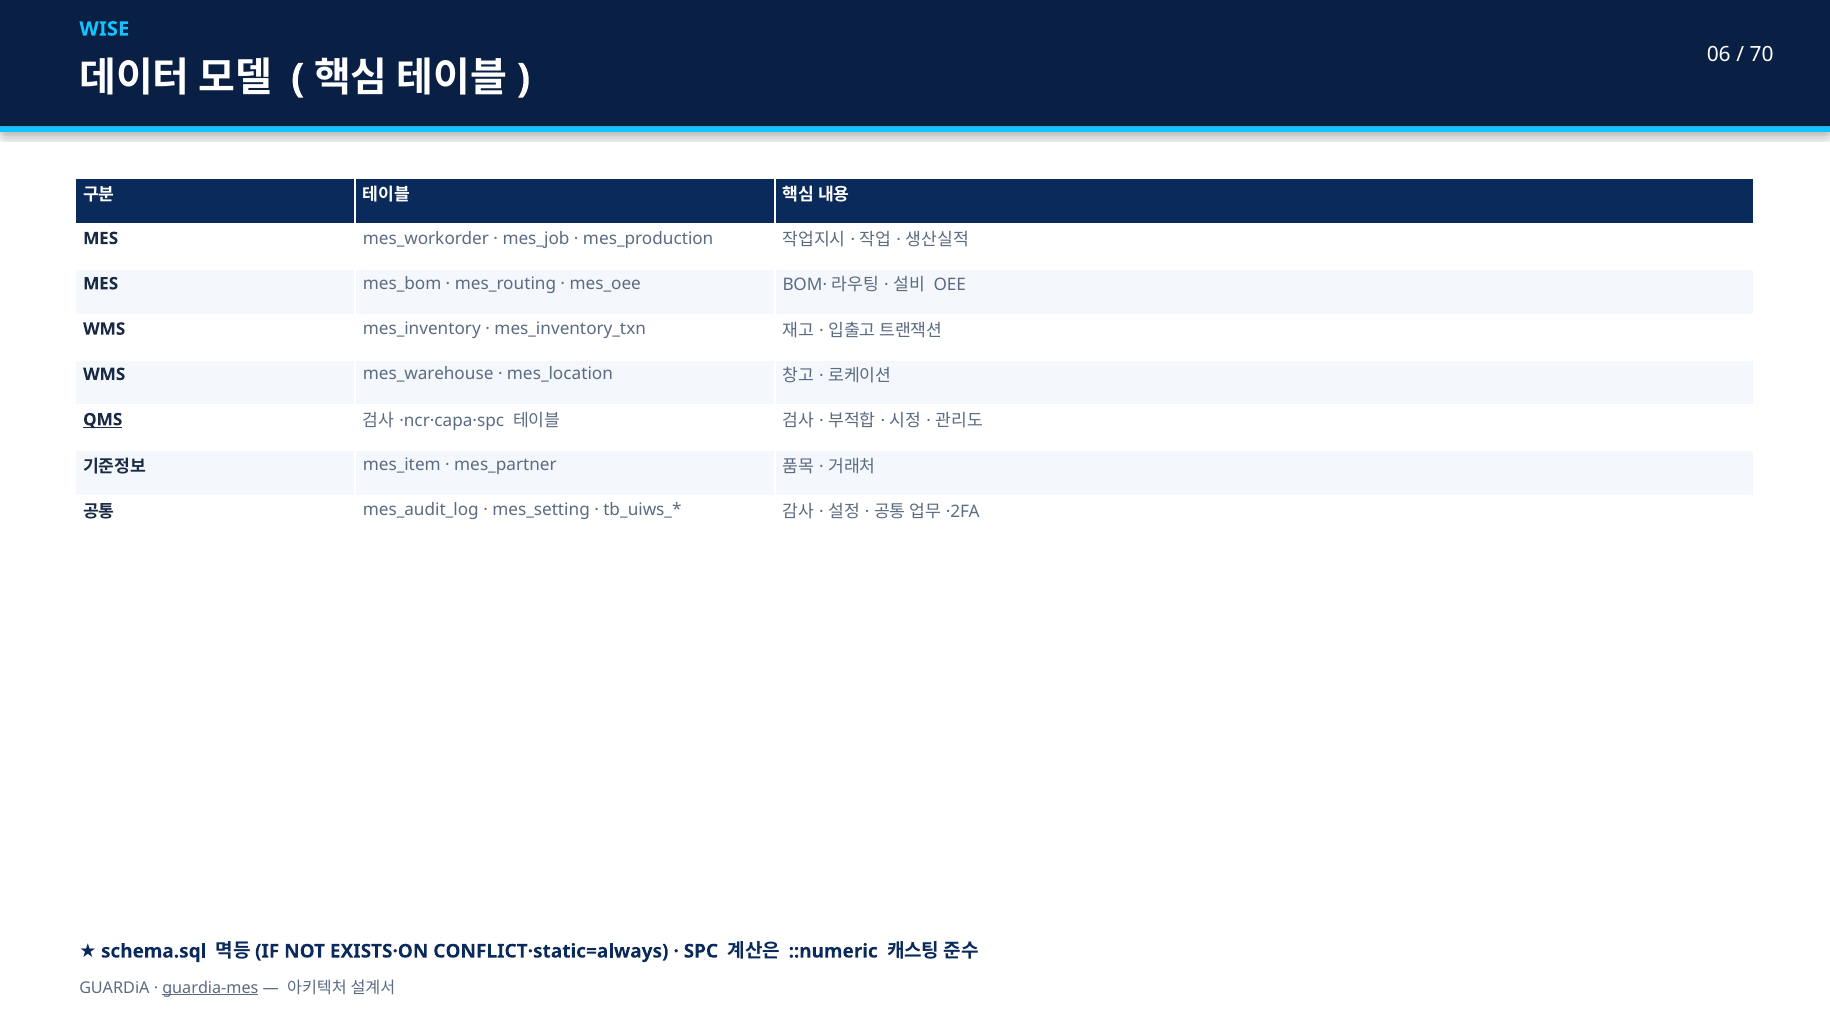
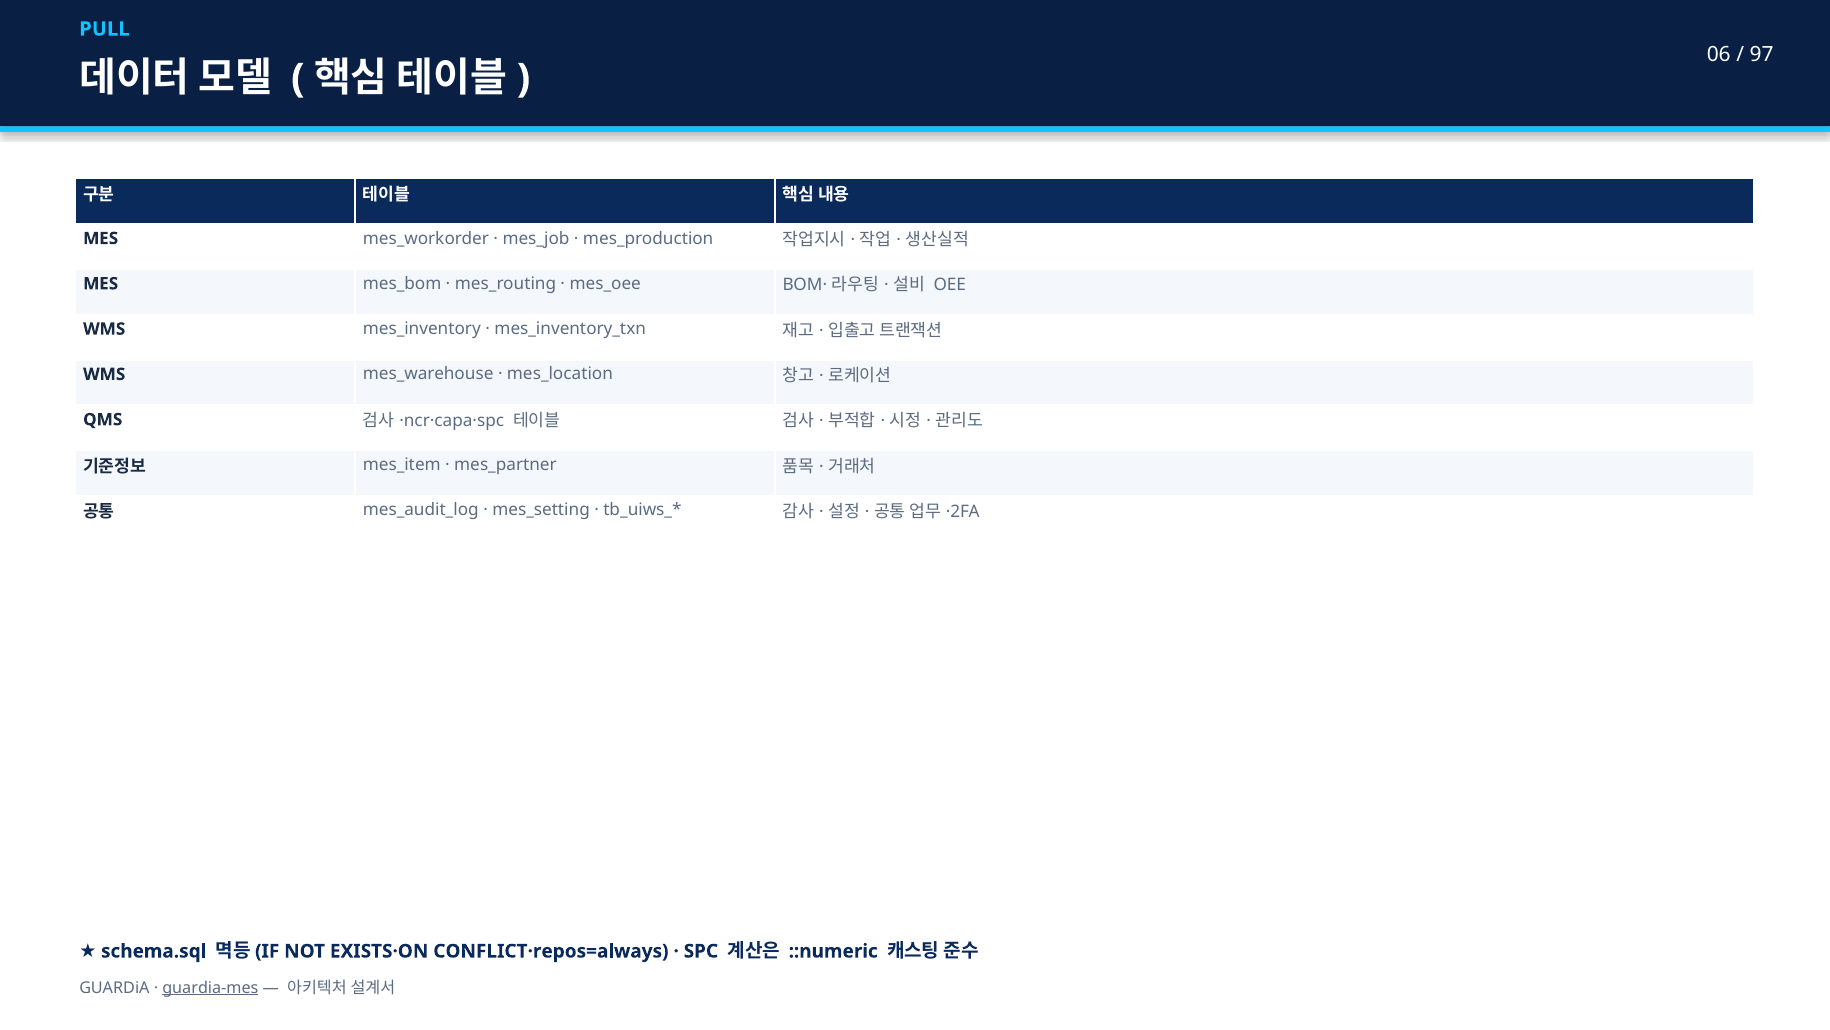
WISE: WISE -> PULL
70: 70 -> 97
QMS underline: present -> none
CONFLICT·static=always: CONFLICT·static=always -> CONFLICT·repos=always
